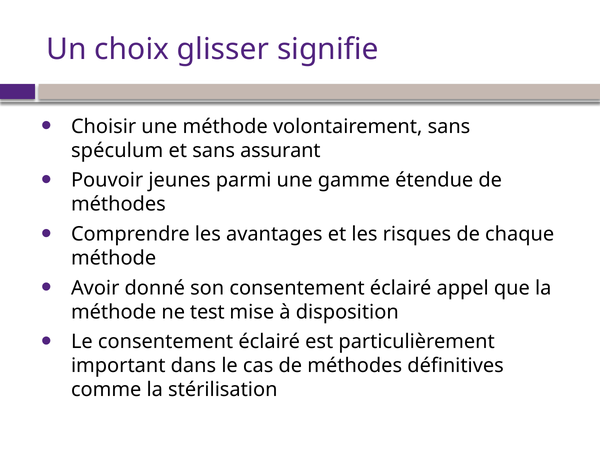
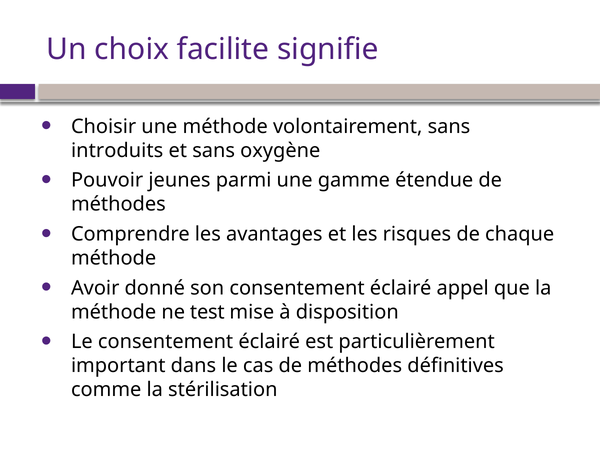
glisser: glisser -> facilite
spéculum: spéculum -> introduits
assurant: assurant -> oxygène
